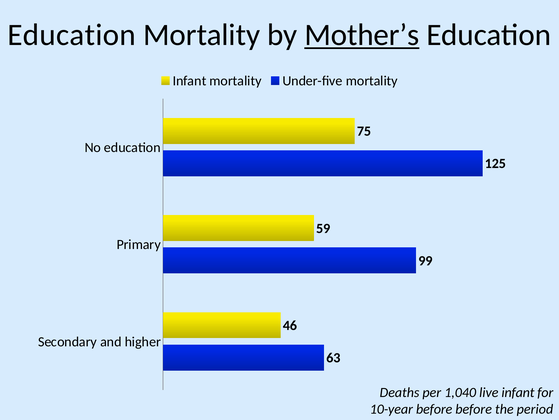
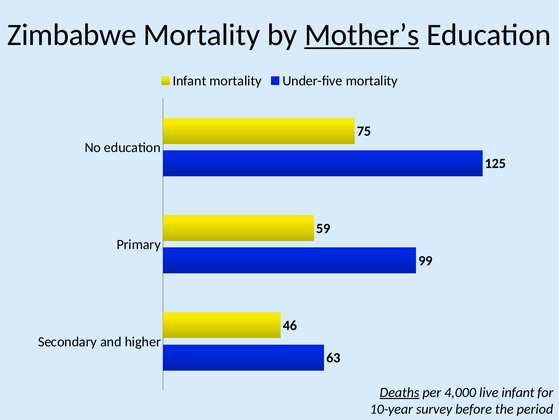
Education at (72, 35): Education -> Zimbabwe
Deaths underline: none -> present
1,040: 1,040 -> 4,000
10-year before: before -> survey
